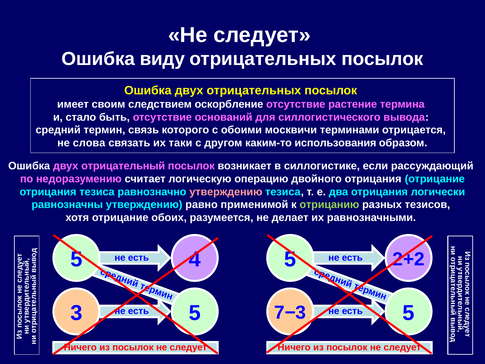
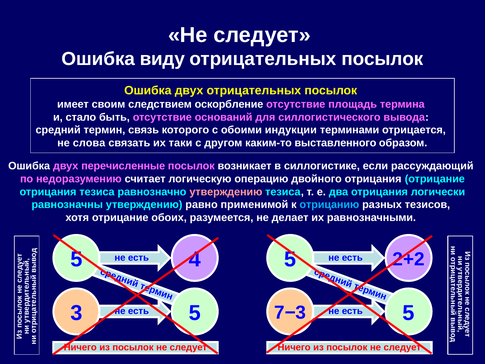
растение: растение -> площадь
москвичи: москвичи -> индукции
использования: использования -> выставленного
отрицательный: отрицательный -> перечисленные
отрицанию colour: light green -> light blue
